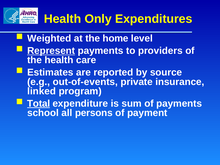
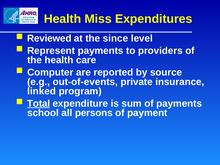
Only: Only -> Miss
Weighted: Weighted -> Reviewed
home: home -> since
Represent underline: present -> none
Estimates: Estimates -> Computer
